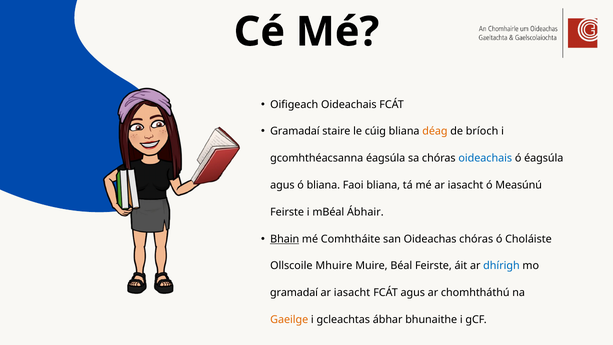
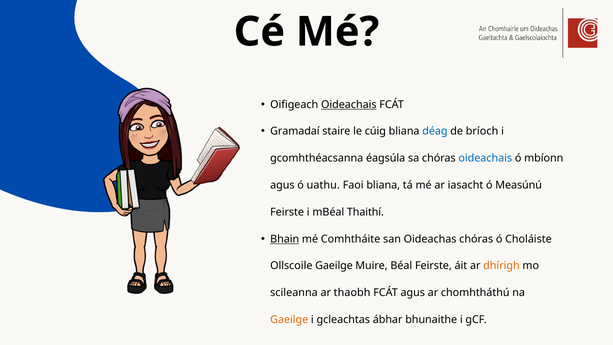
Oideachais at (349, 104) underline: none -> present
déag colour: orange -> blue
ó éagsúla: éagsúla -> mbíonn
ó bliana: bliana -> uathu
Ábhair: Ábhair -> Thaithí
Ollscoile Mhuire: Mhuire -> Gaeilge
dhírigh colour: blue -> orange
gramadaí at (294, 293): gramadaí -> scileanna
iasacht at (352, 293): iasacht -> thaobh
